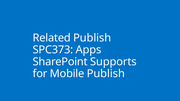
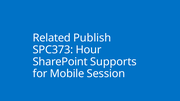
Apps: Apps -> Hour
Mobile Publish: Publish -> Session
